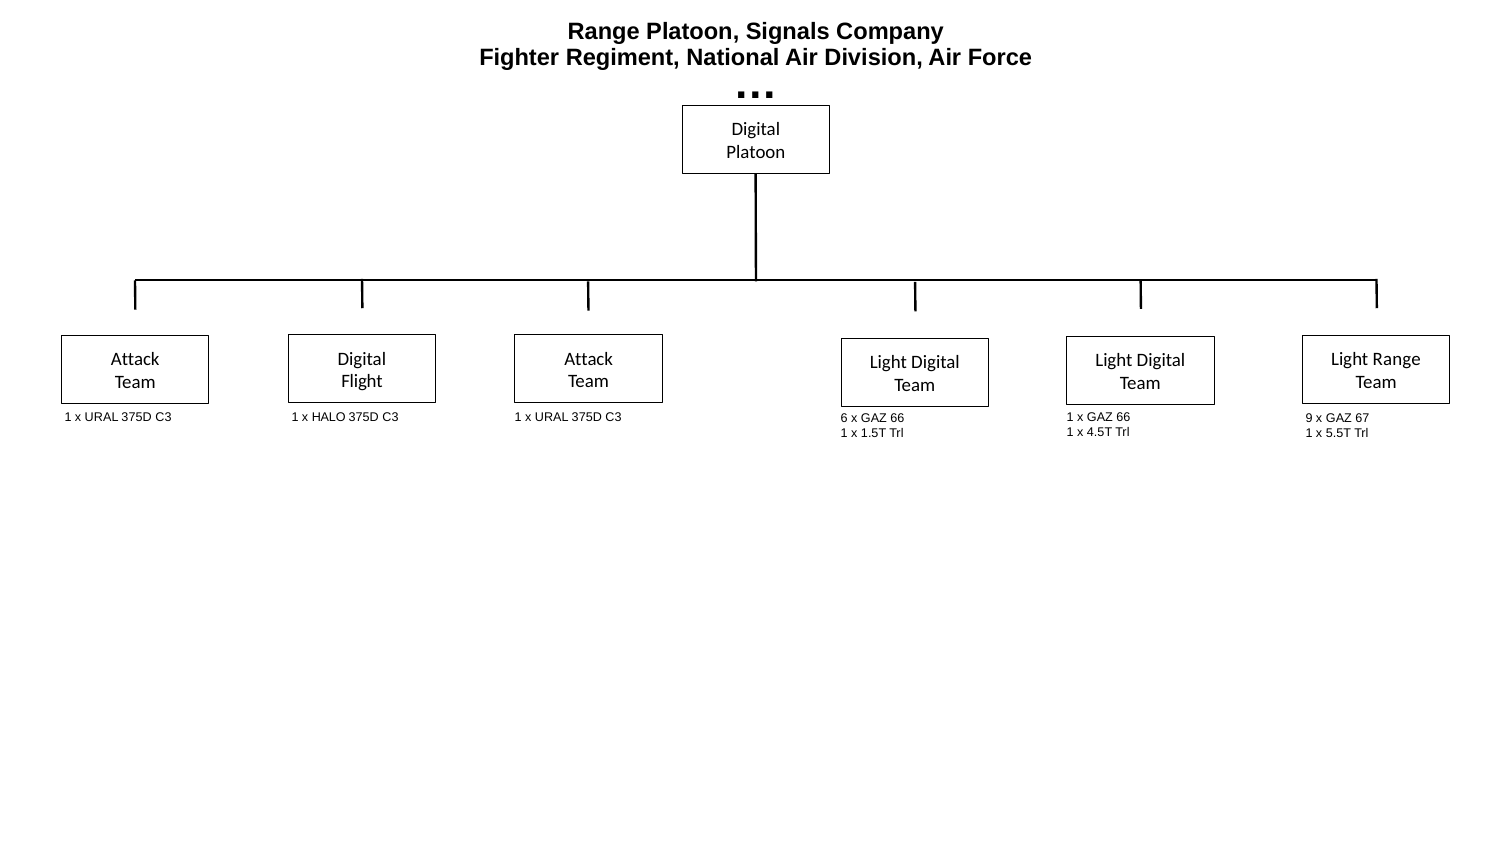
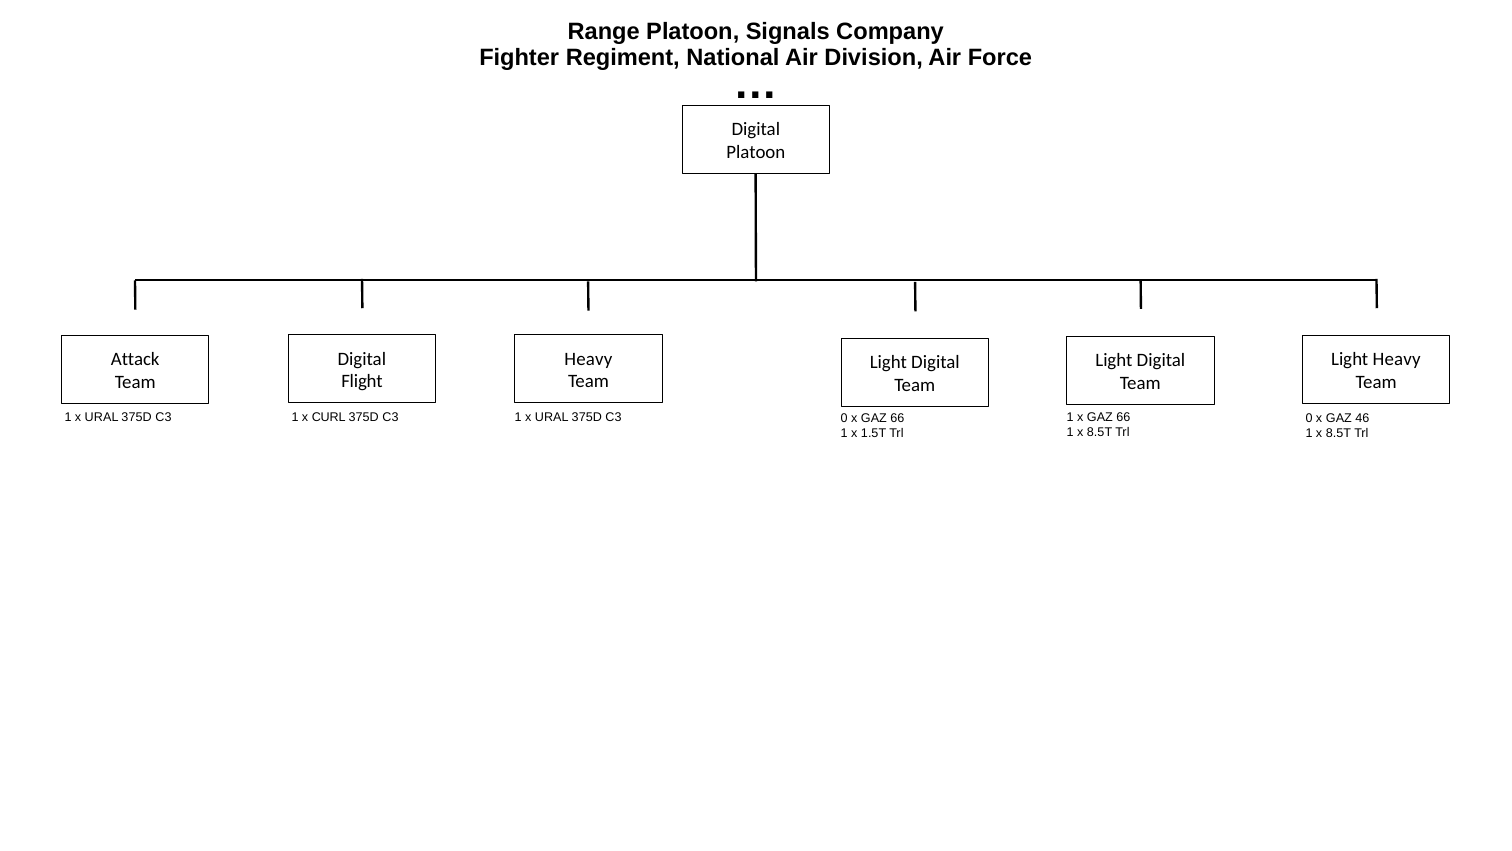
Attack at (589, 359): Attack -> Heavy
Light Range: Range -> Heavy
HALO: HALO -> CURL
URAL 375D C3 6: 6 -> 0
9 at (1309, 418): 9 -> 0
67: 67 -> 46
4.5T at (1100, 432): 4.5T -> 8.5T
5.5T at (1338, 433): 5.5T -> 8.5T
